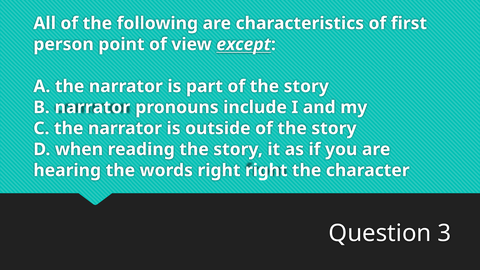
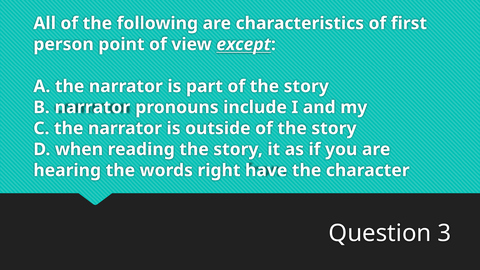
right right: right -> have
